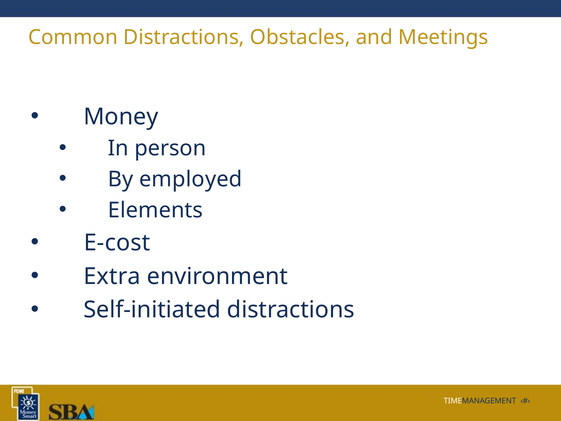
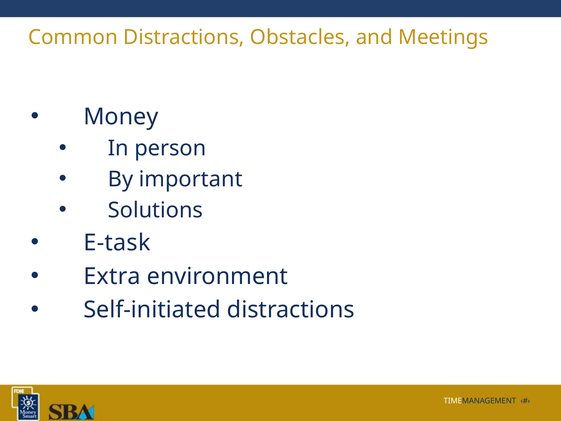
employed: employed -> important
Elements: Elements -> Solutions
E-cost: E-cost -> E-task
